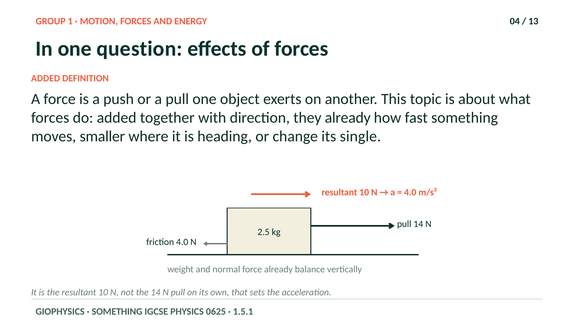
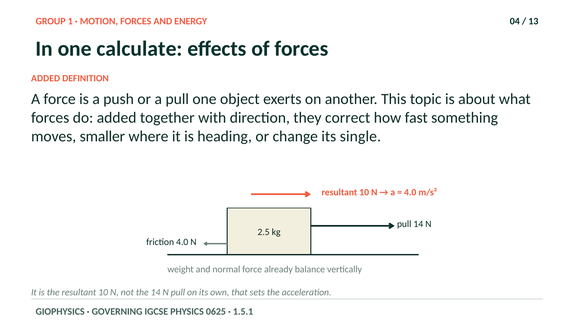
question: question -> calculate
they already: already -> correct
SOMETHING at (117, 311): SOMETHING -> GOVERNING
